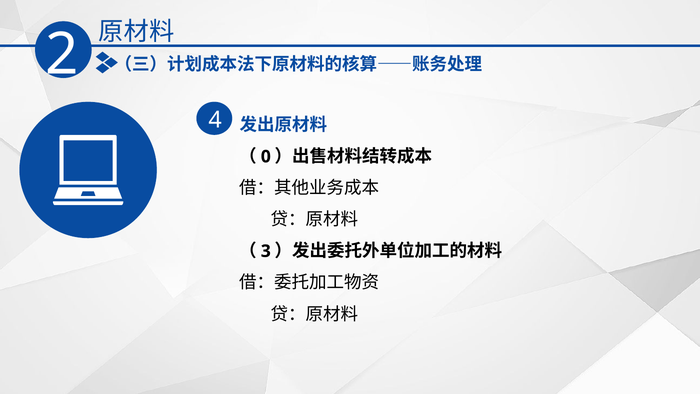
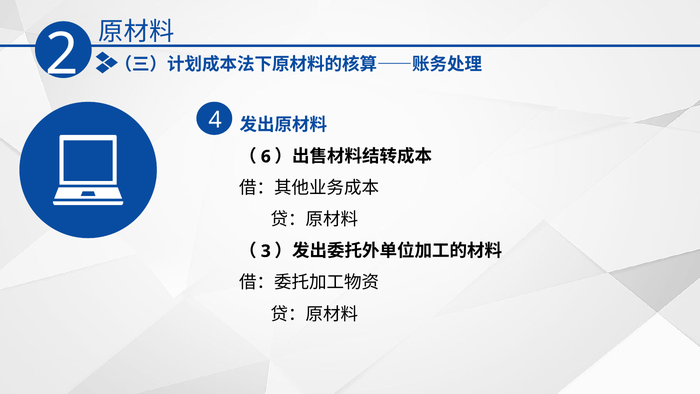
0: 0 -> 6
